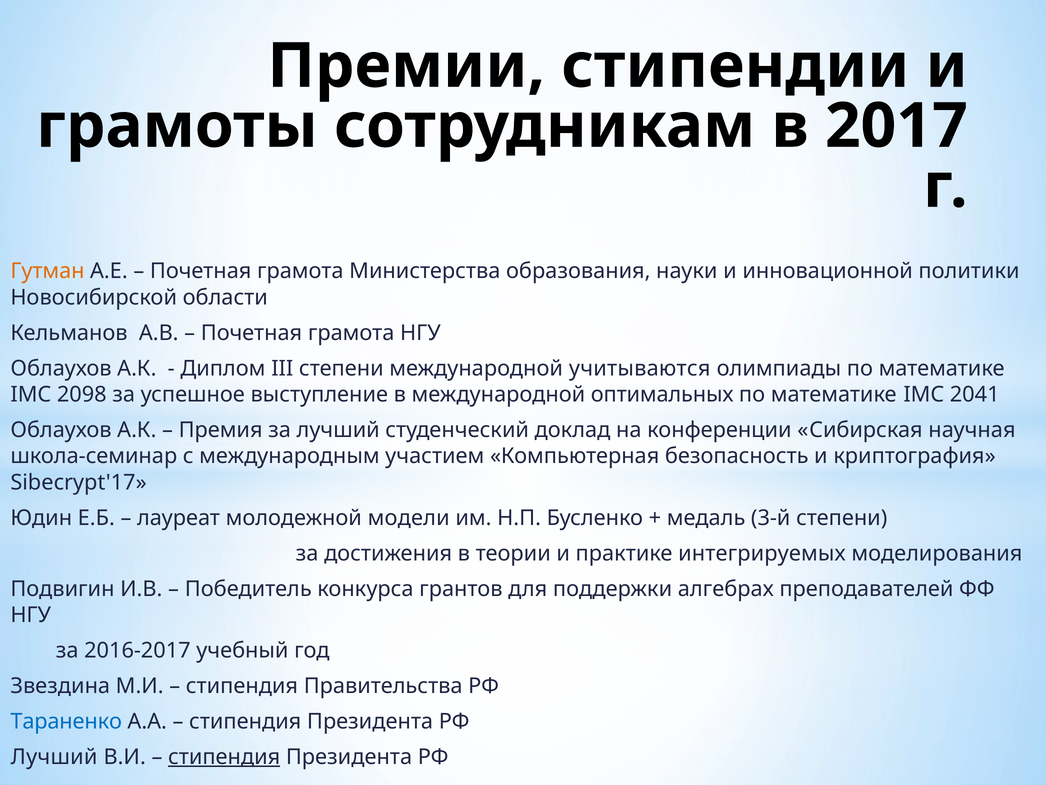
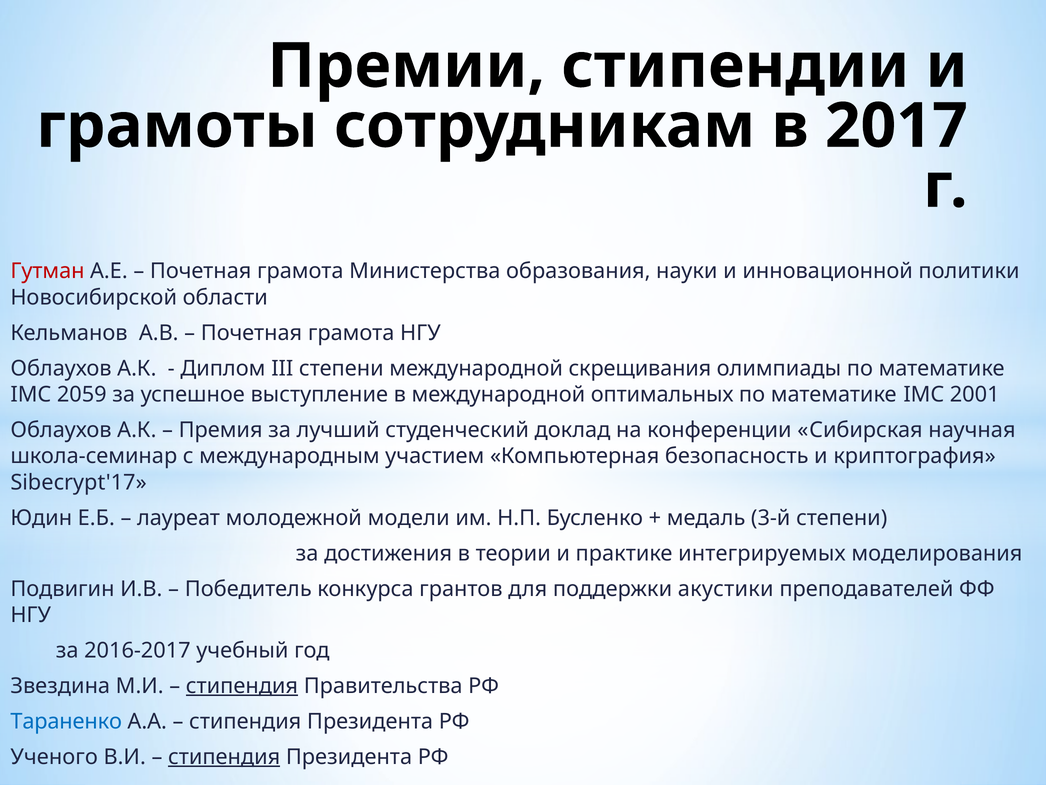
Гутман colour: orange -> red
учитываются: учитываются -> скрещивания
2098: 2098 -> 2059
2041: 2041 -> 2001
алгебрах: алгебрах -> акустики
стипендия at (242, 686) underline: none -> present
Лучший at (54, 756): Лучший -> Ученого
